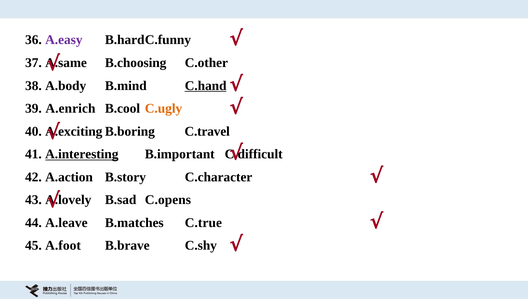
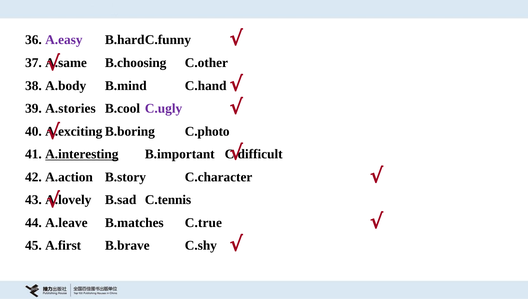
C.hand underline: present -> none
A.enrich: A.enrich -> A.stories
C.ugly colour: orange -> purple
C.travel: C.travel -> C.photo
C.opens: C.opens -> C.tennis
A.foot: A.foot -> A.first
